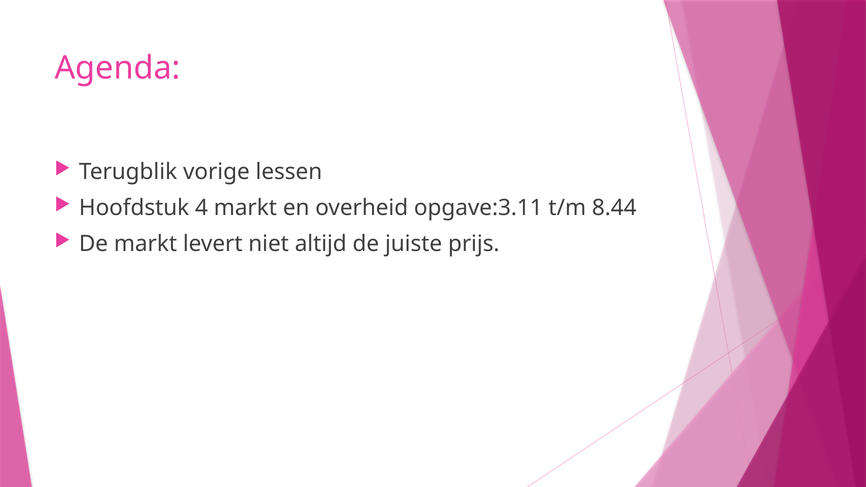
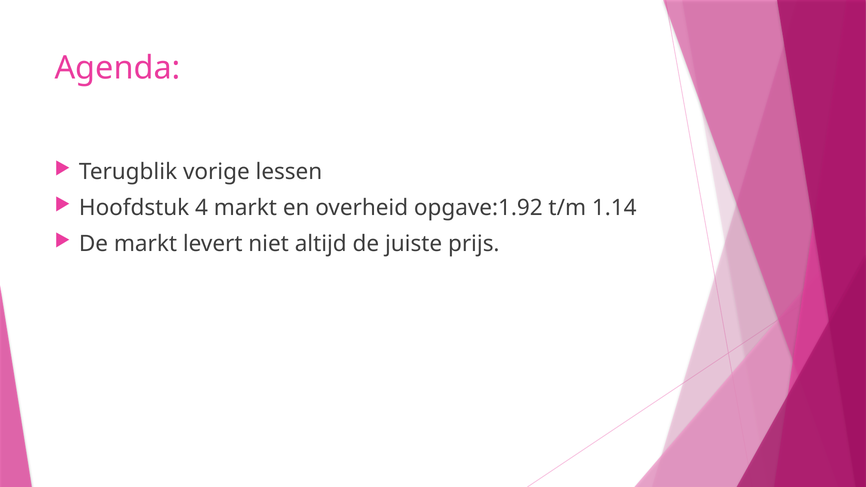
opgave:3.11: opgave:3.11 -> opgave:1.92
8.44: 8.44 -> 1.14
